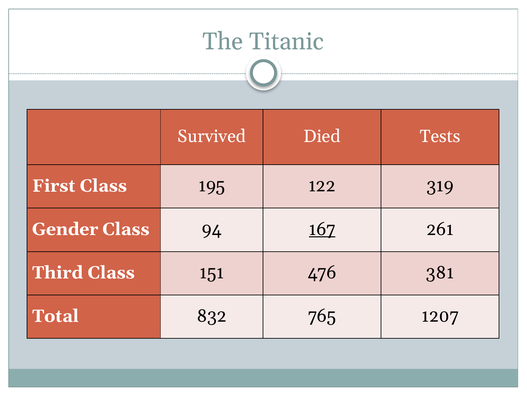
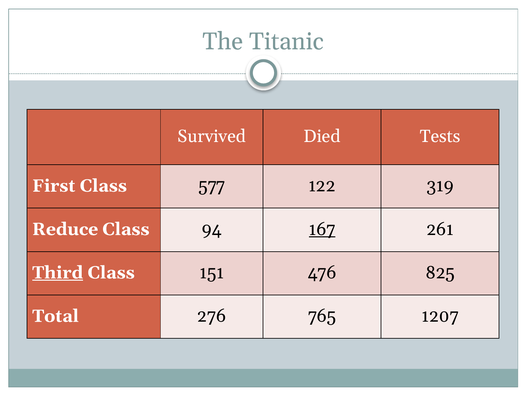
195: 195 -> 577
Gender: Gender -> Reduce
Third underline: none -> present
381: 381 -> 825
832: 832 -> 276
